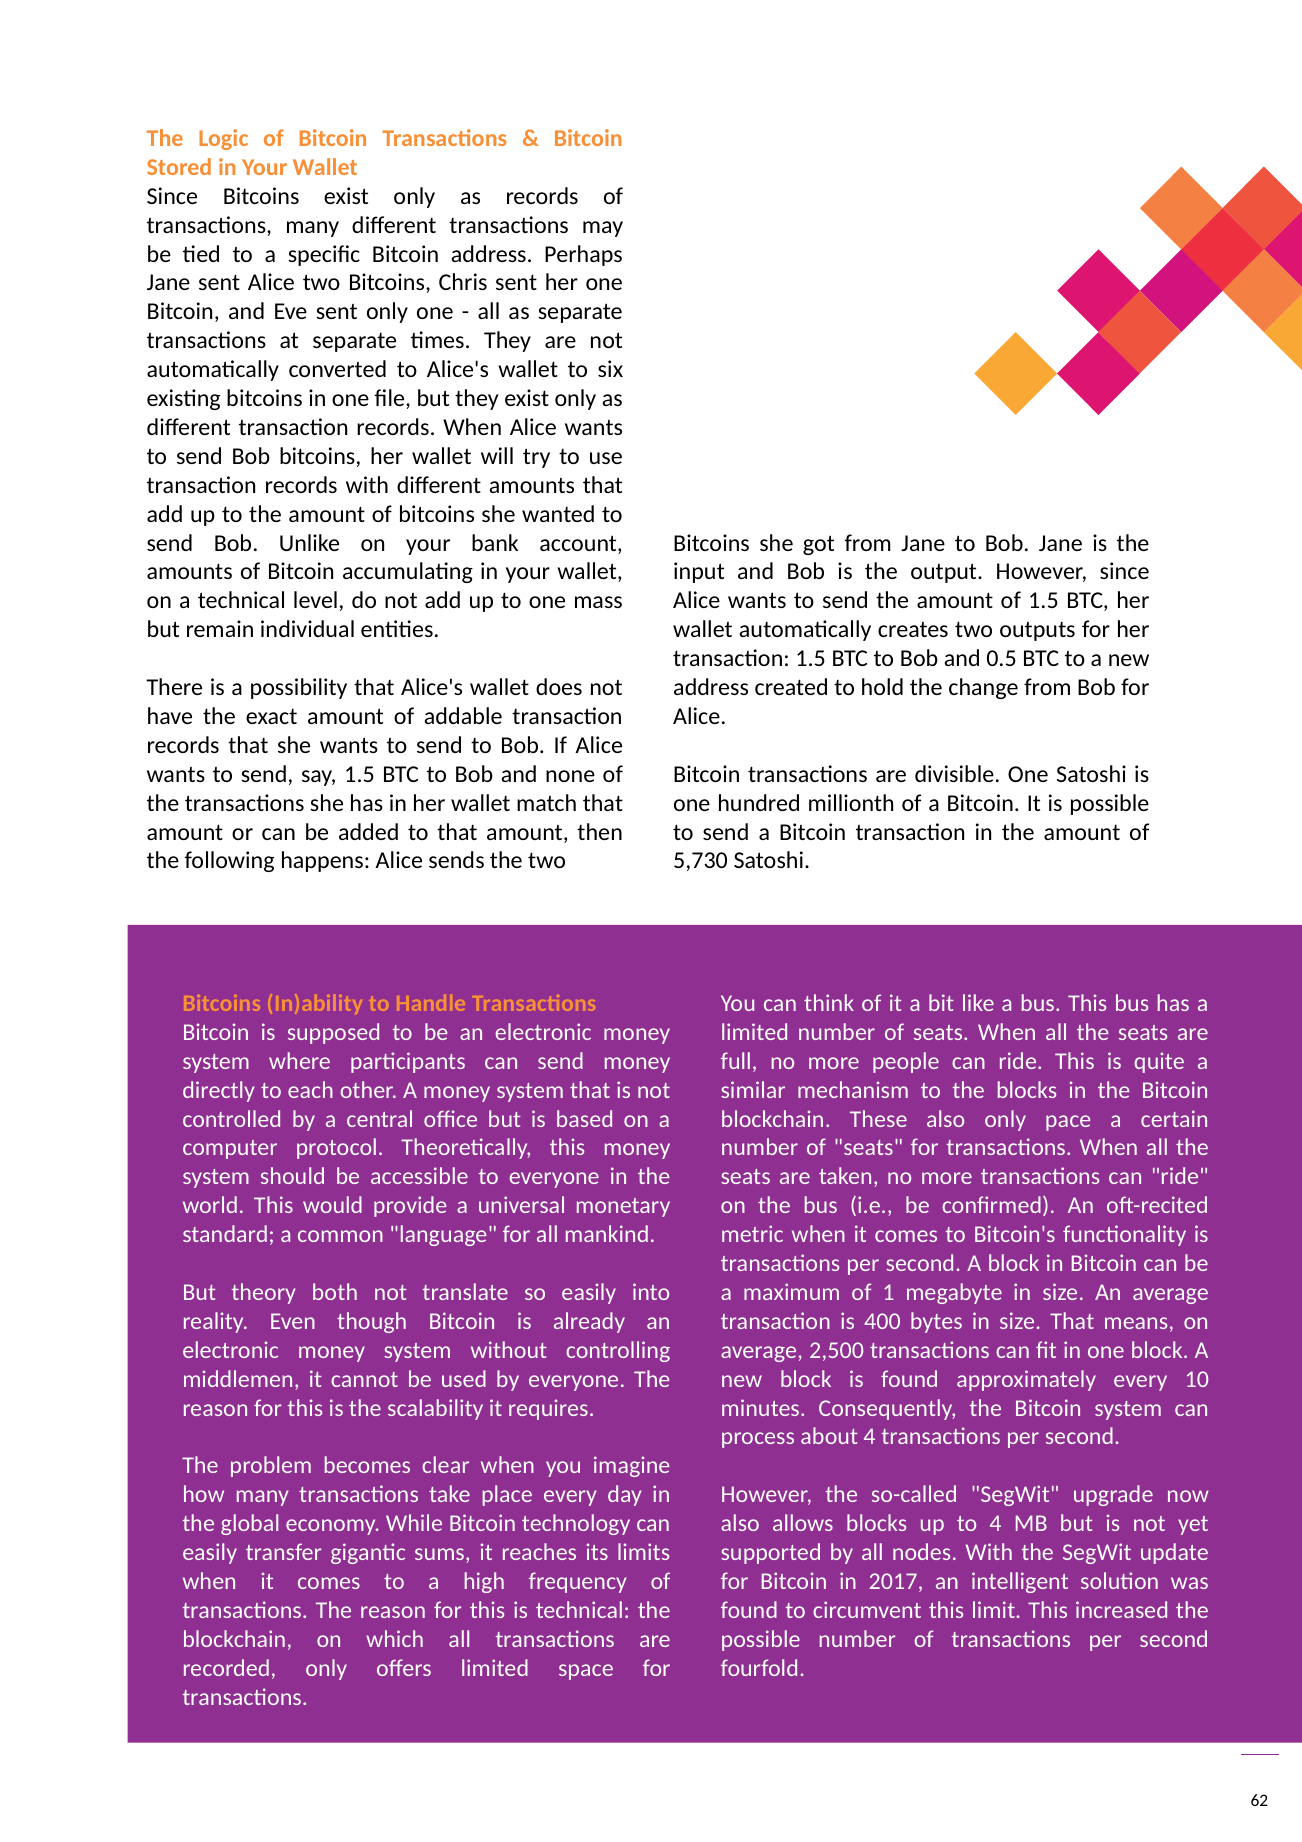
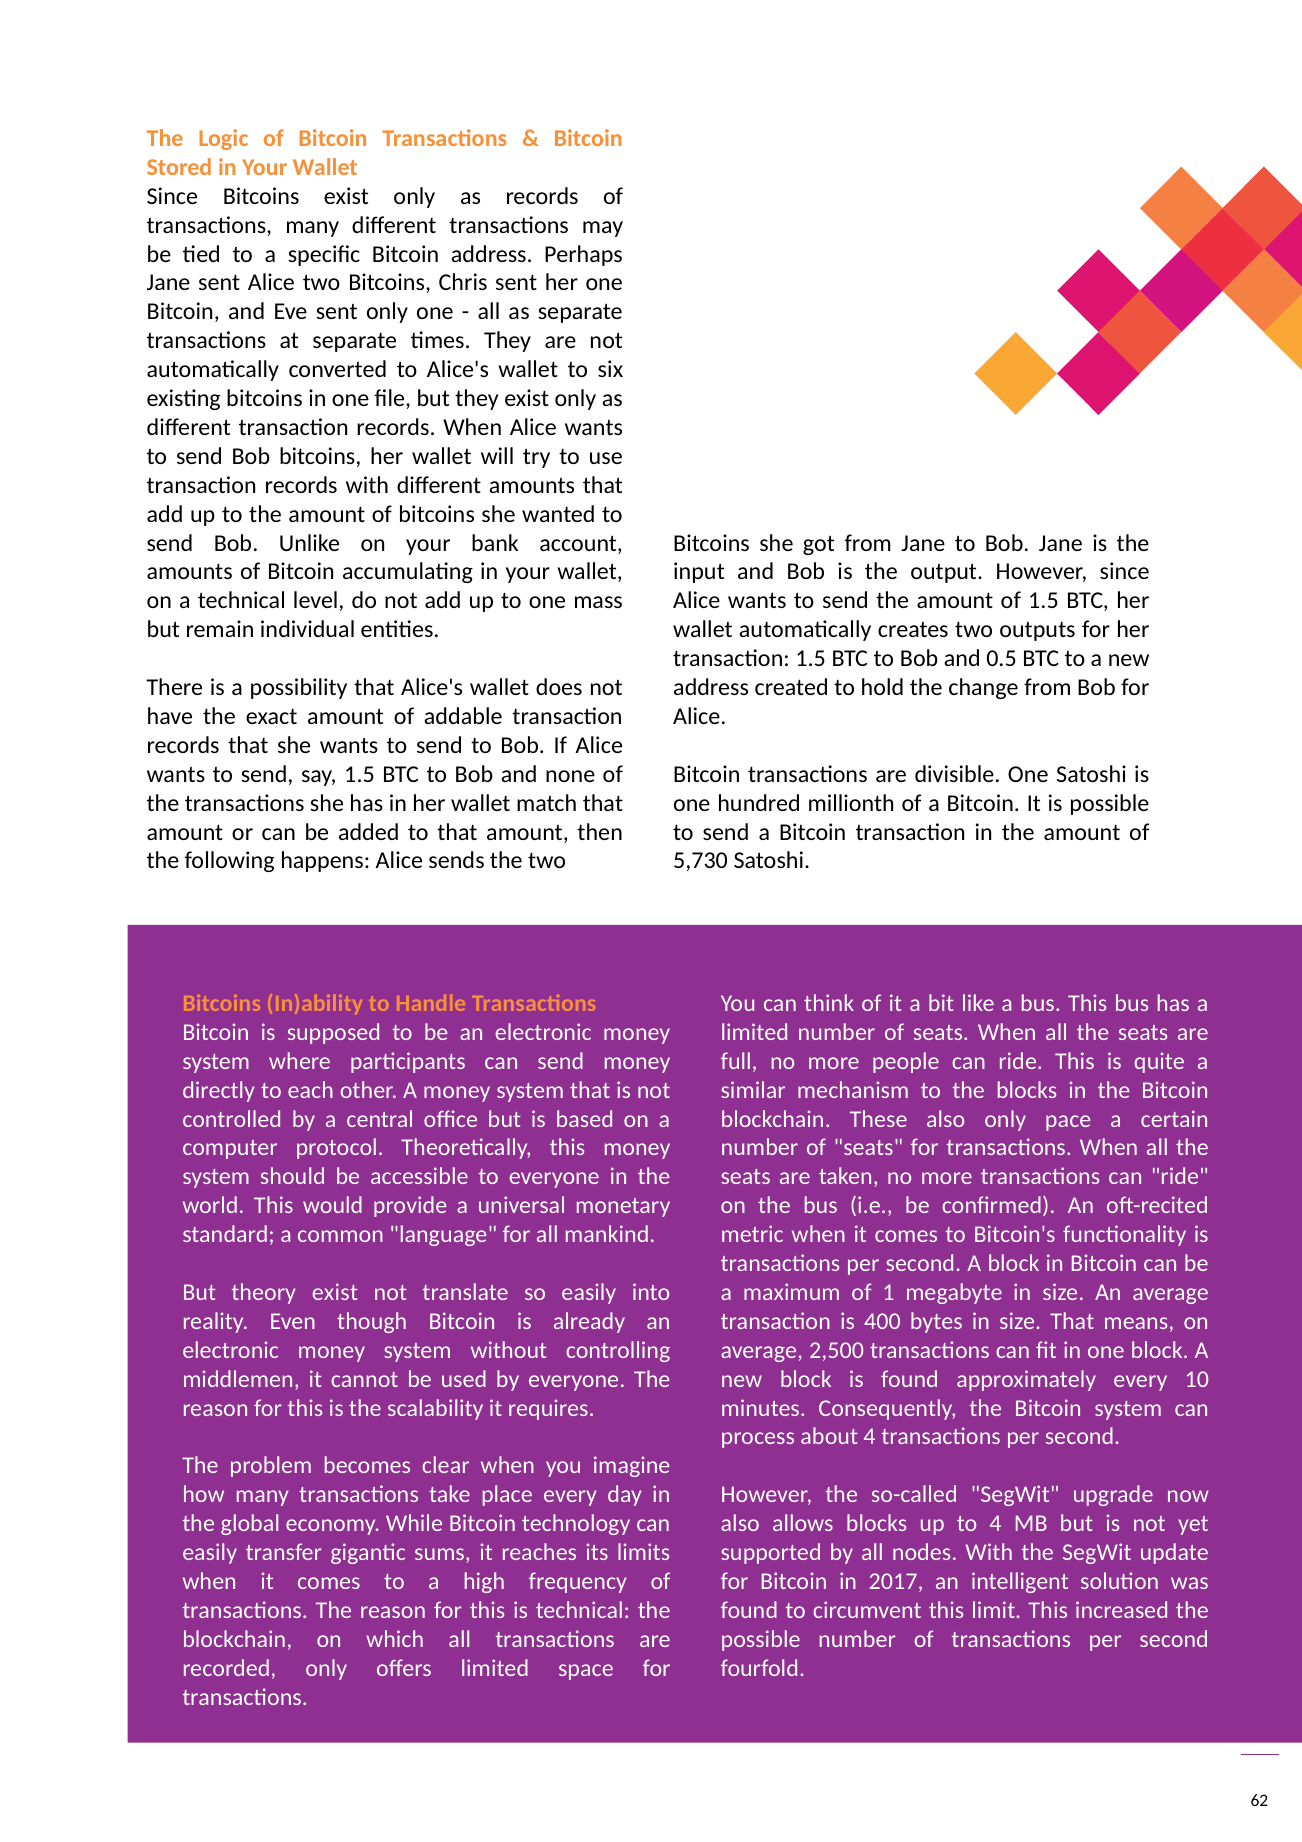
theory both: both -> exist
